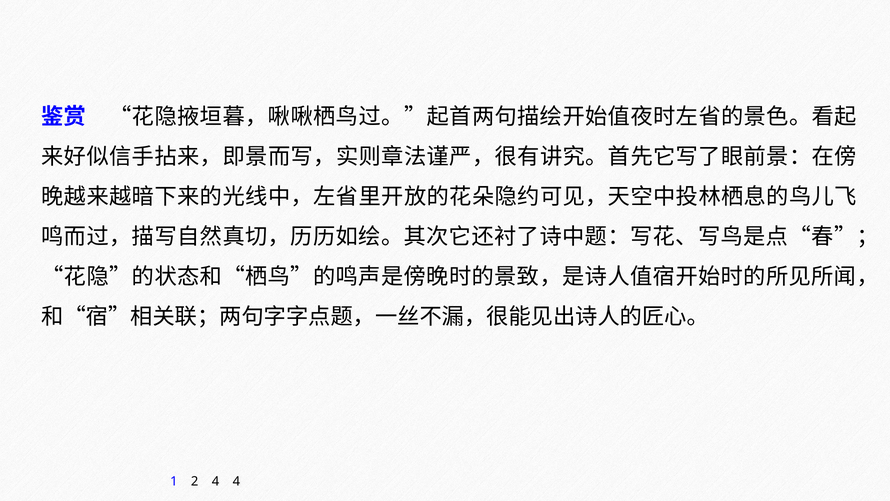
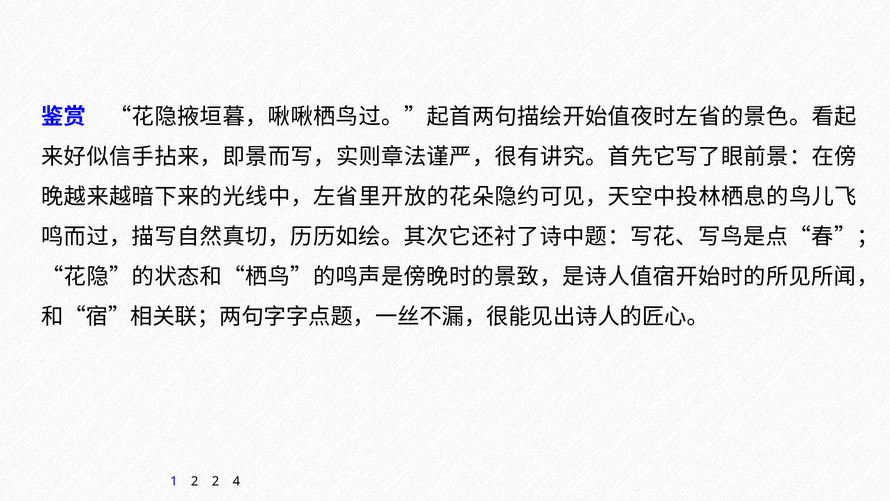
2 4: 4 -> 2
